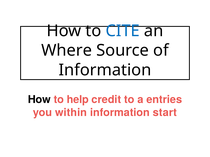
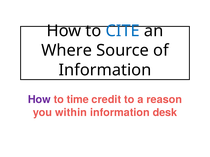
How at (39, 100) colour: black -> purple
help: help -> time
entries: entries -> reason
start: start -> desk
